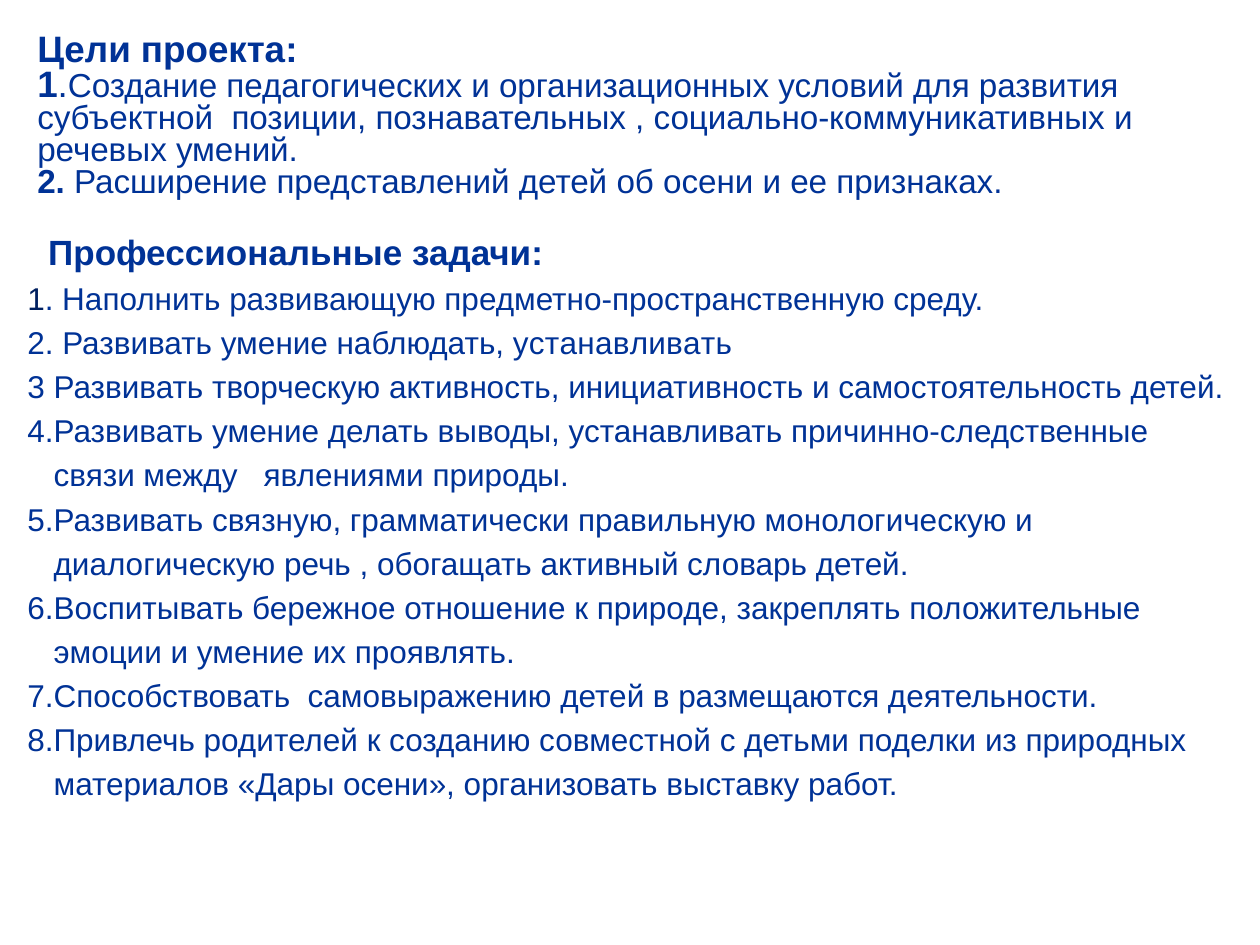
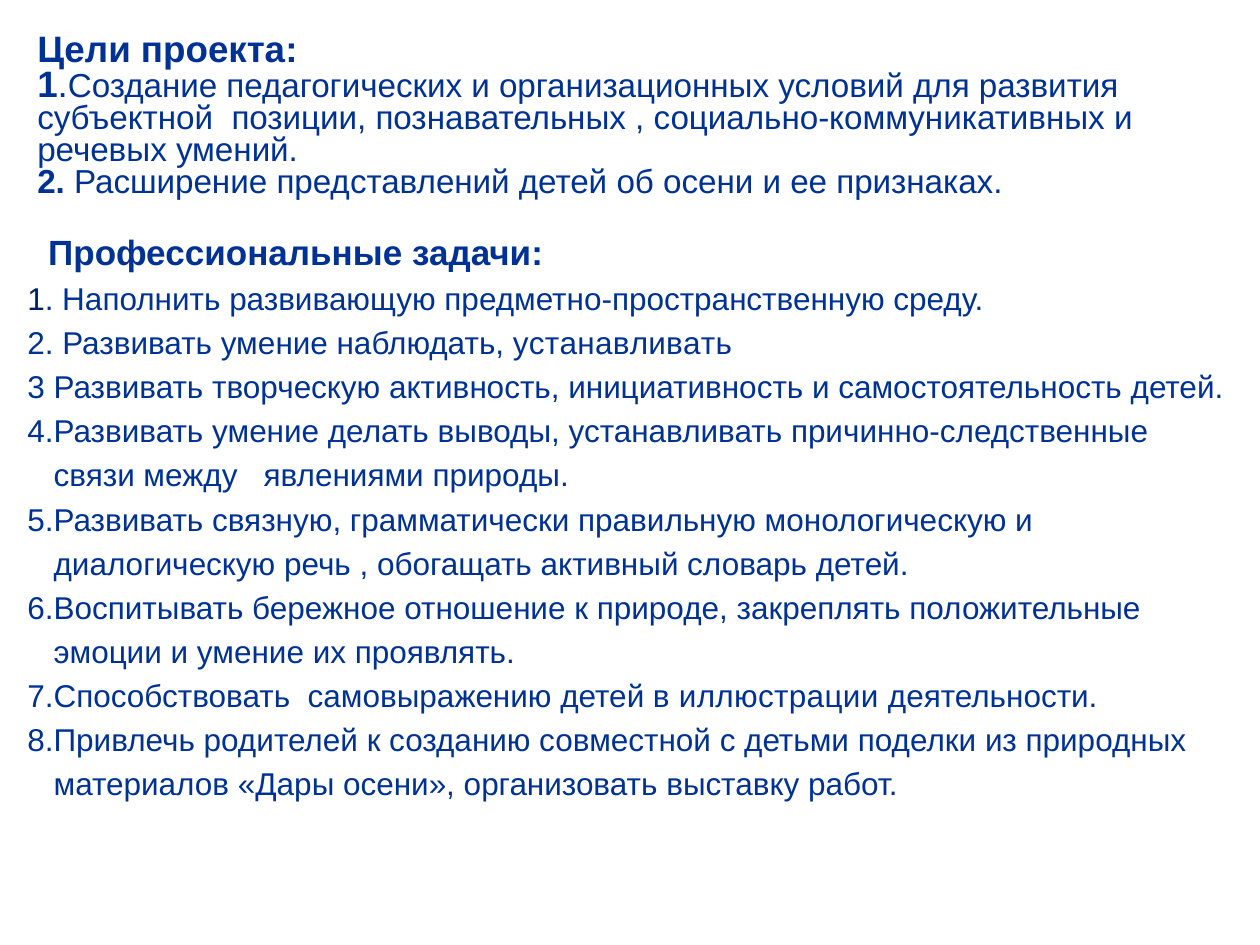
размещаются: размещаются -> иллюстрации
